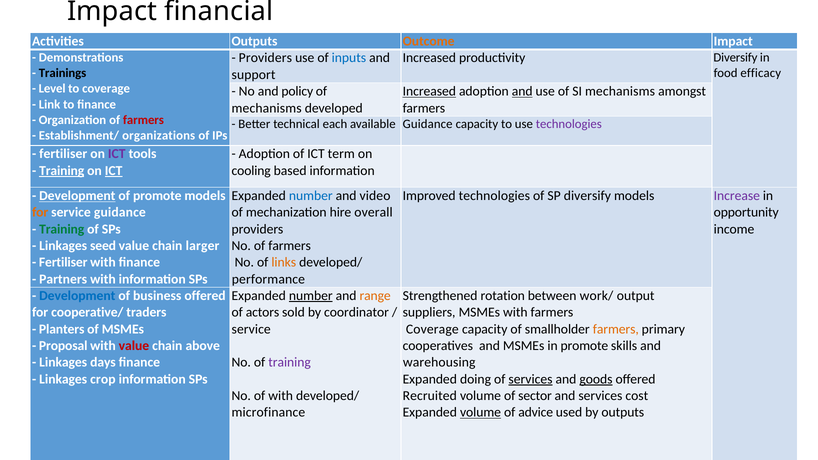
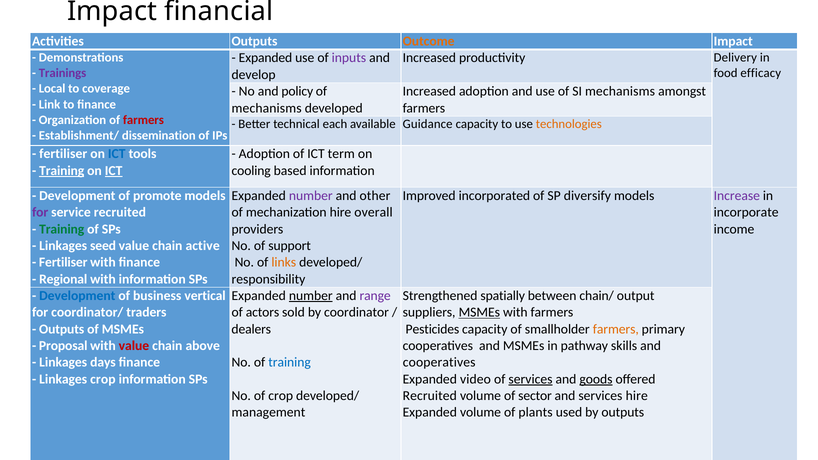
Providers at (265, 58): Providers -> Expanded
inputs colour: blue -> purple
productivity Diversify: Diversify -> Delivery
Trainings colour: black -> purple
support: support -> develop
Level: Level -> Local
Increased at (429, 91) underline: present -> none
and at (522, 91) underline: present -> none
technologies at (569, 124) colour: purple -> orange
organizations: organizations -> dissemination
ICT at (117, 154) colour: purple -> blue
Development at (77, 196) underline: present -> none
number at (311, 196) colour: blue -> purple
video: video -> other
Improved technologies: technologies -> incorporated
for at (40, 213) colour: orange -> purple
service guidance: guidance -> recruited
opportunity: opportunity -> incorporate
larger: larger -> active
No of farmers: farmers -> support
Partners: Partners -> Regional
performance: performance -> responsibility
business offered: offered -> vertical
range colour: orange -> purple
rotation: rotation -> spatially
work/: work/ -> chain/
cooperative/: cooperative/ -> coordinator/
MSMEs at (479, 313) underline: none -> present
Planters at (62, 329): Planters -> Outputs
service at (251, 329): service -> dealers
Coverage at (432, 329): Coverage -> Pesticides
in promote: promote -> pathway
training at (290, 363) colour: purple -> blue
warehousing at (439, 363): warehousing -> cooperatives
doing: doing -> video
of with: with -> crop
services cost: cost -> hire
microfinance: microfinance -> management
volume at (481, 413) underline: present -> none
advice: advice -> plants
